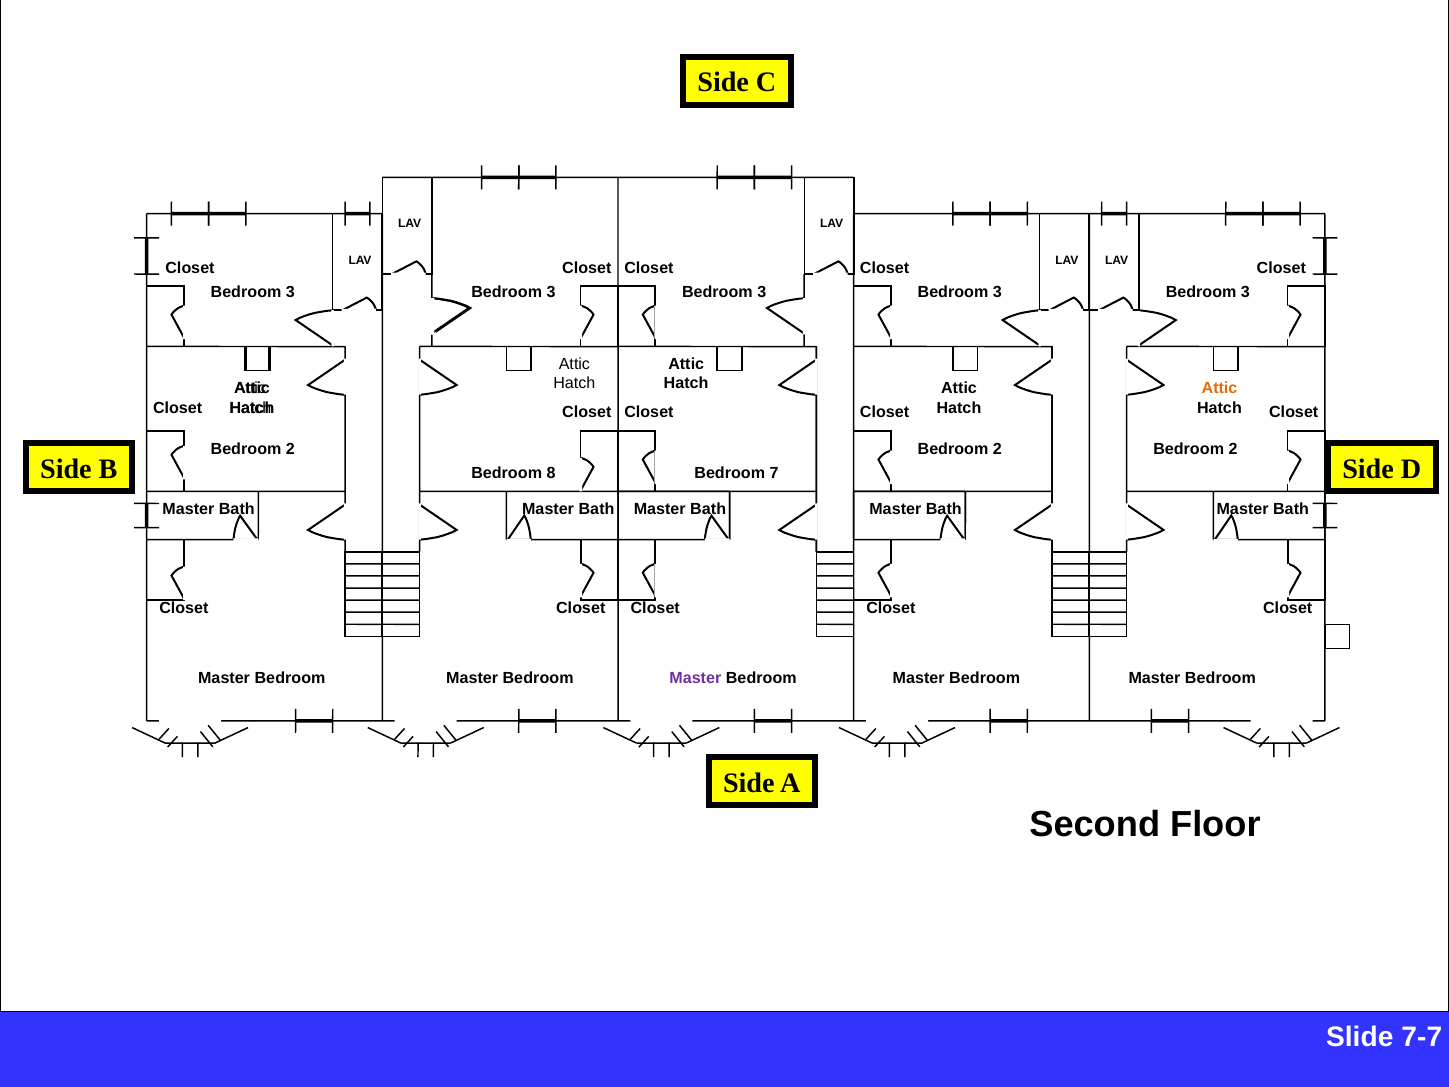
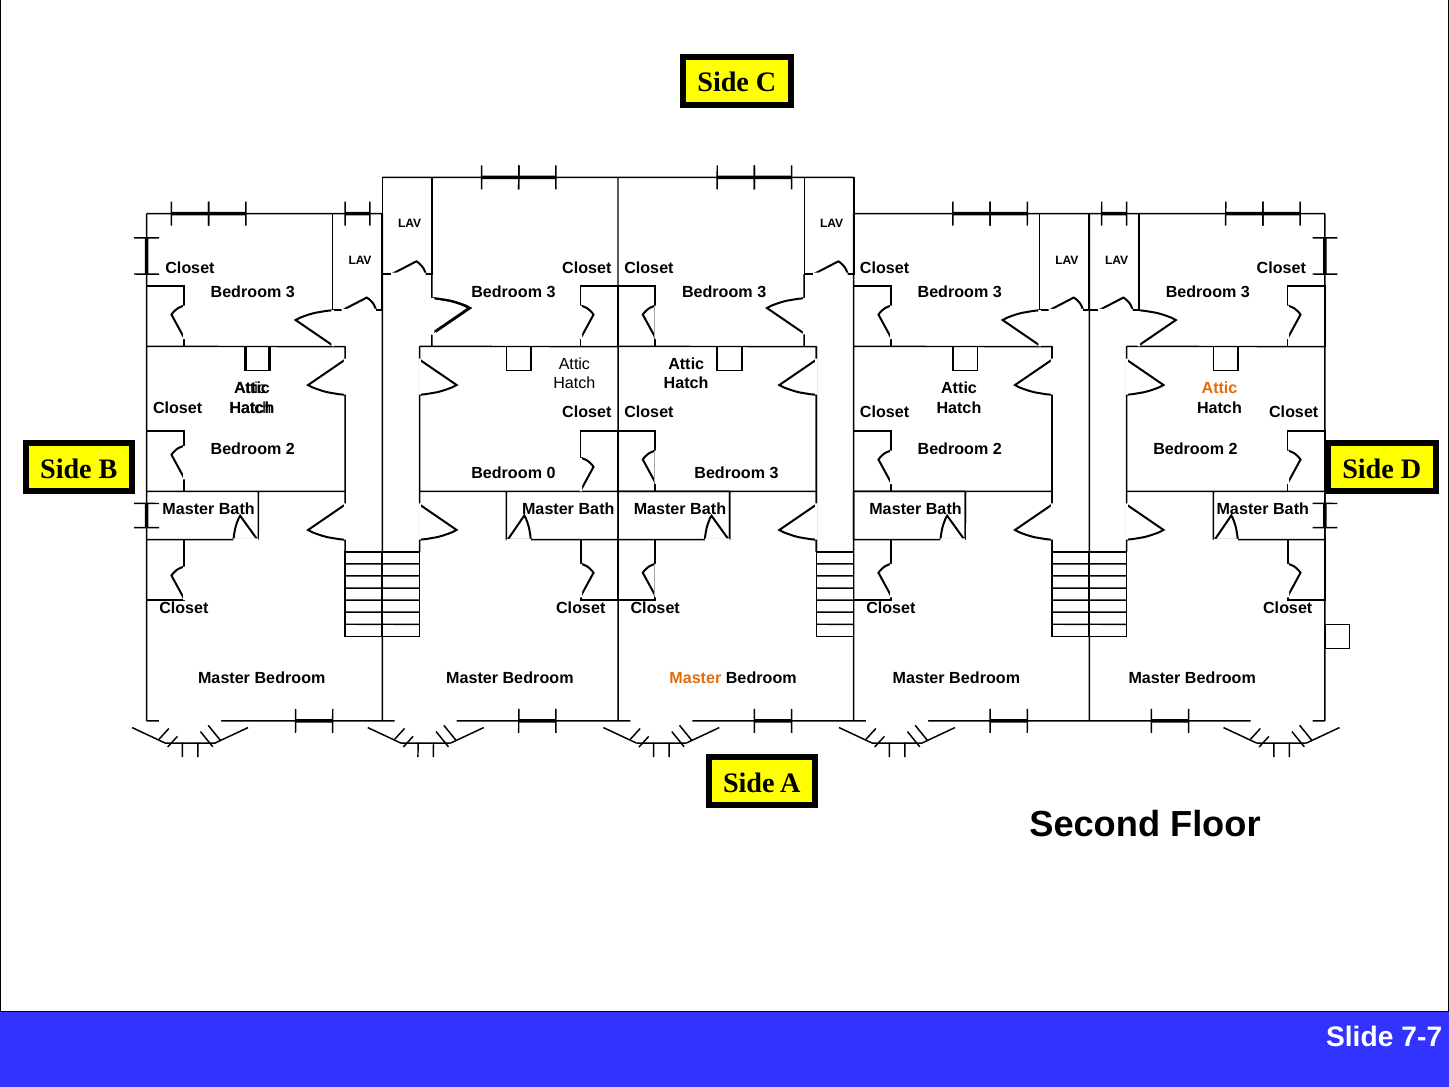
8: 8 -> 0
7 at (774, 473): 7 -> 3
Master at (695, 678) colour: purple -> orange
